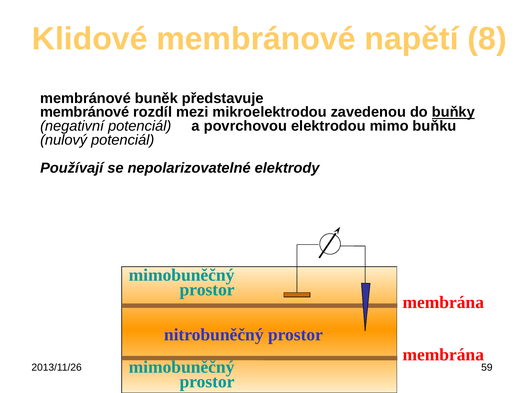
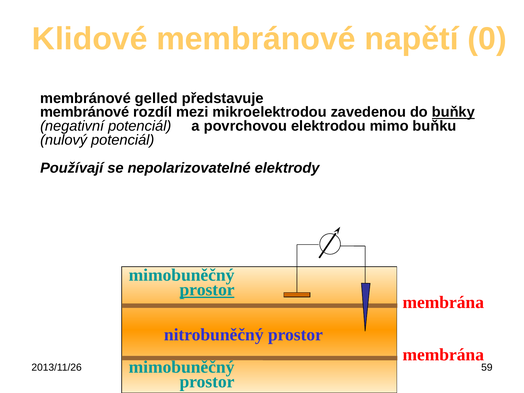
8: 8 -> 0
buněk: buněk -> gelled
prostor at (207, 290) underline: none -> present
